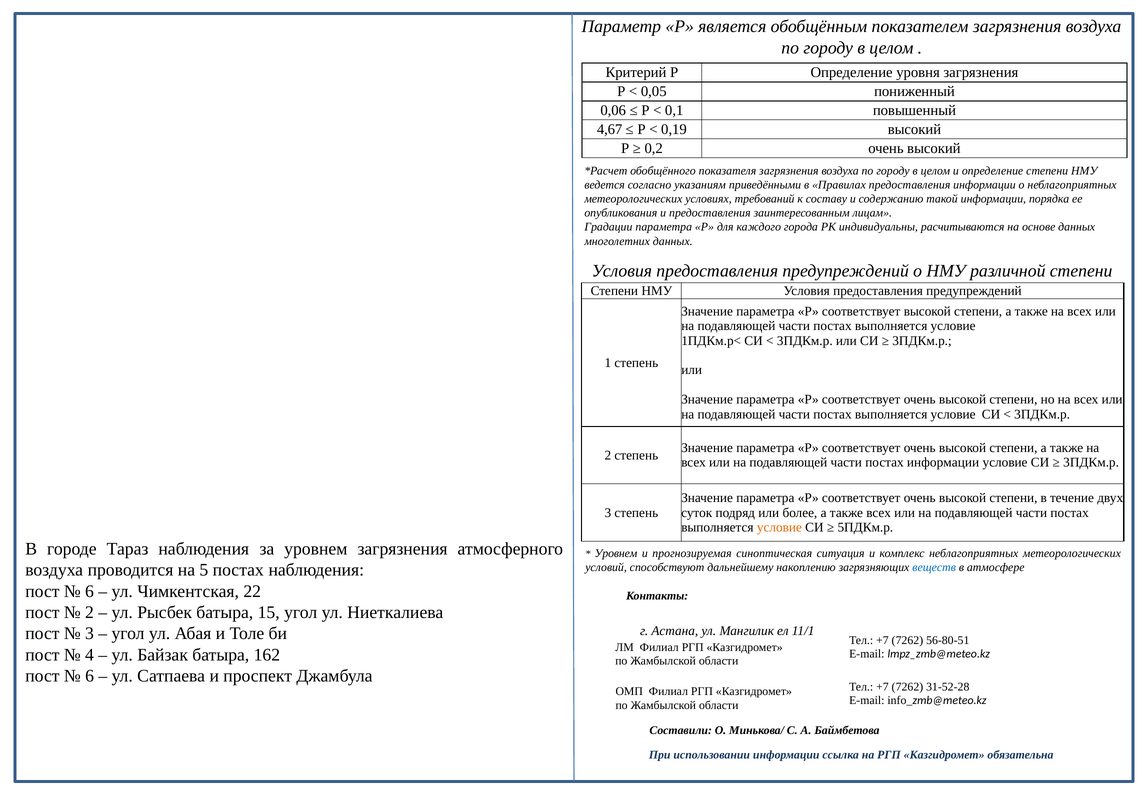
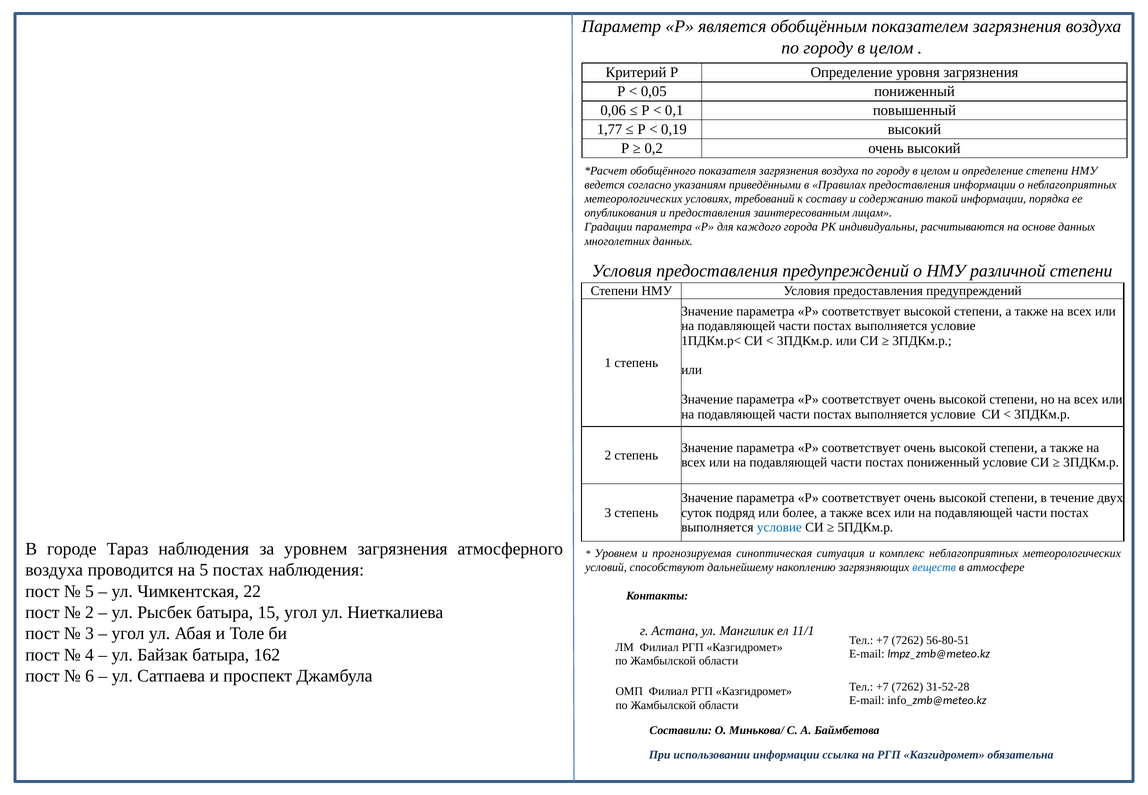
4,67: 4,67 -> 1,77
постах информации: информации -> пониженный
условие at (779, 527) colour: orange -> blue
6 at (89, 591): 6 -> 5
